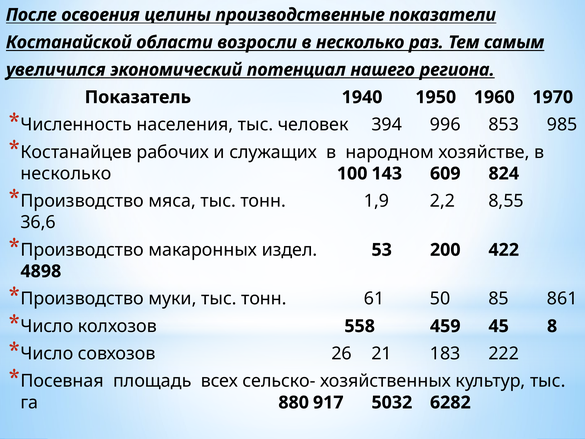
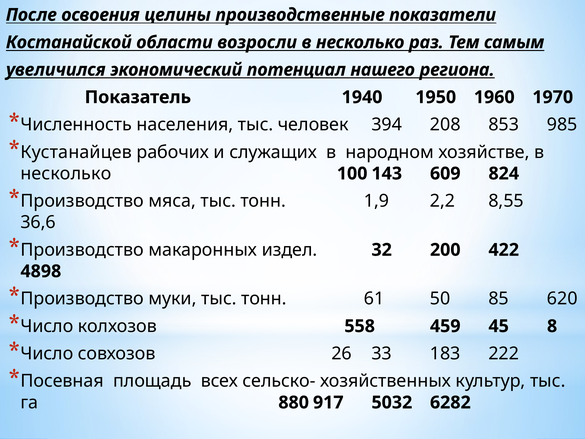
996: 996 -> 208
Костанайцев: Костанайцев -> Кустанайцев
53: 53 -> 32
861: 861 -> 620
21: 21 -> 33
